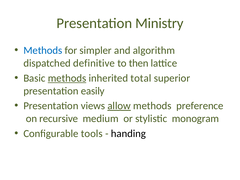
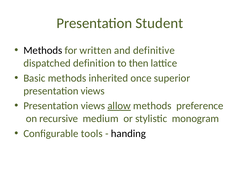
Ministry: Ministry -> Student
Methods at (43, 50) colour: blue -> black
simpler: simpler -> written
algorithm: algorithm -> definitive
definitive: definitive -> definition
methods at (67, 78) underline: present -> none
total: total -> once
easily at (93, 91): easily -> views
